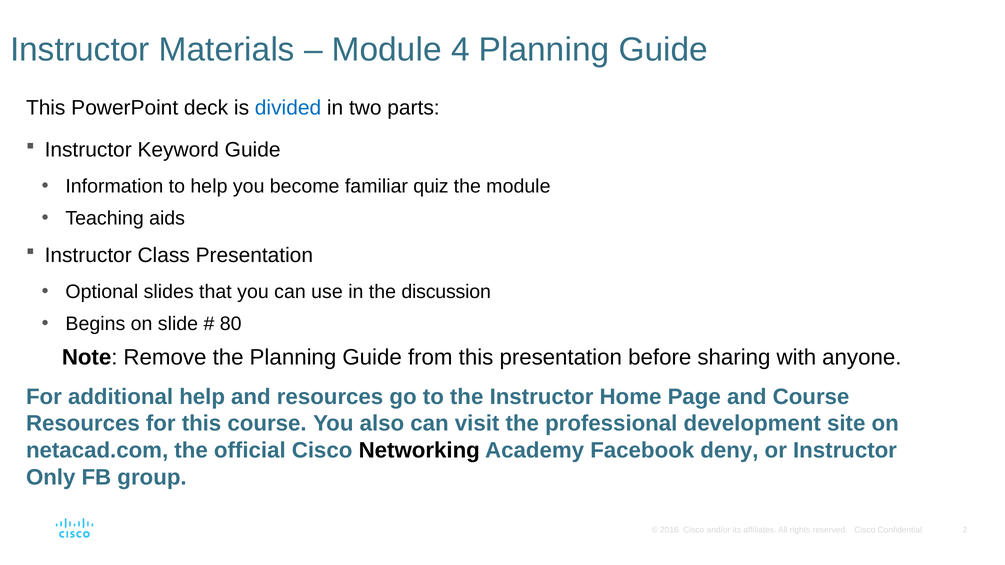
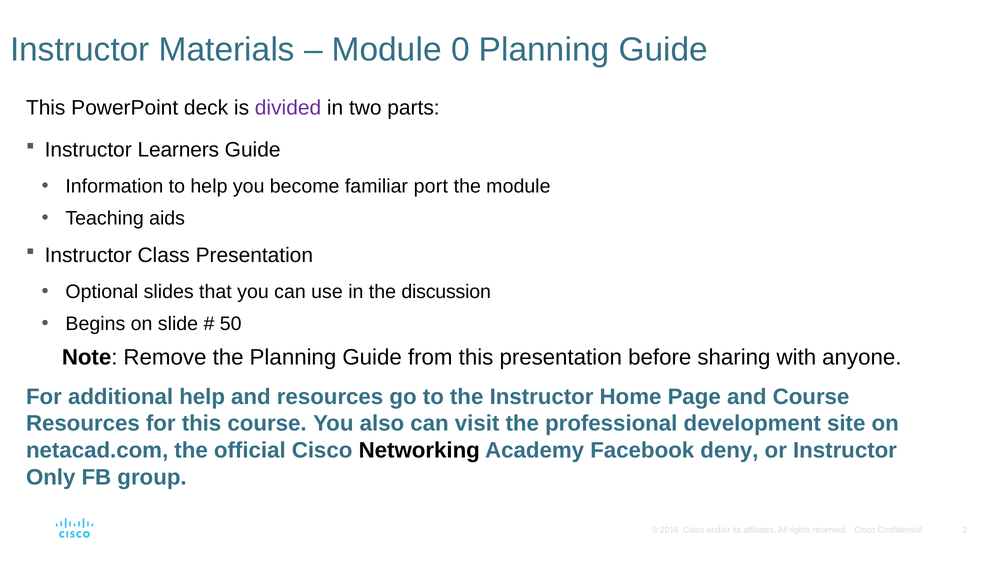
4: 4 -> 0
divided colour: blue -> purple
Keyword: Keyword -> Learners
quiz: quiz -> port
80: 80 -> 50
